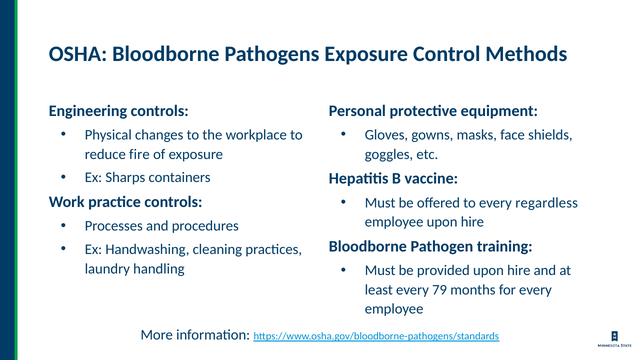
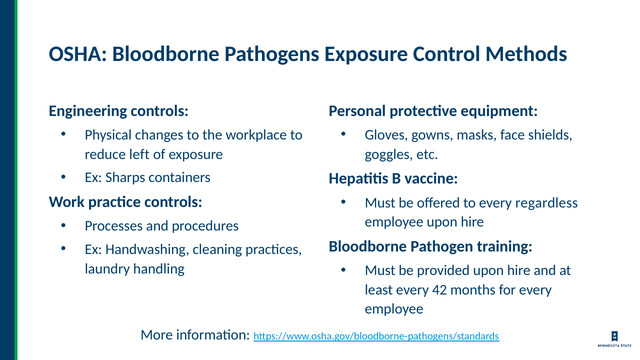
fire: fire -> left
79: 79 -> 42
